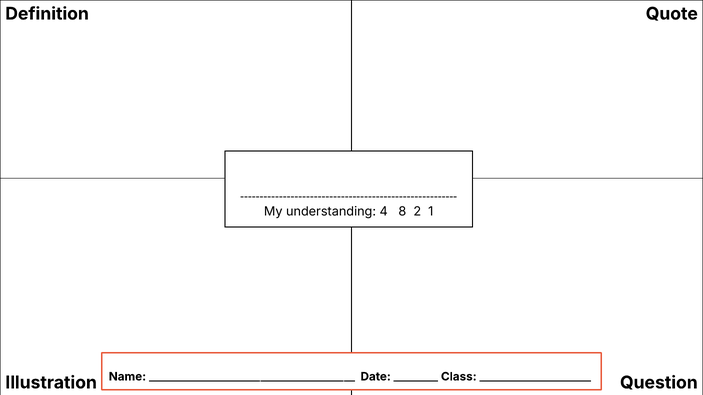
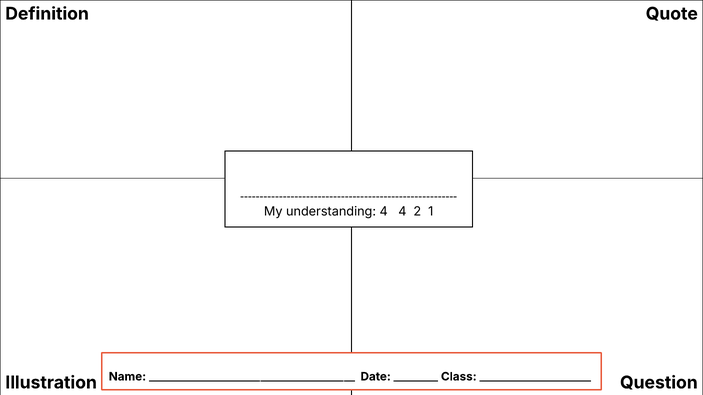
4 8: 8 -> 4
